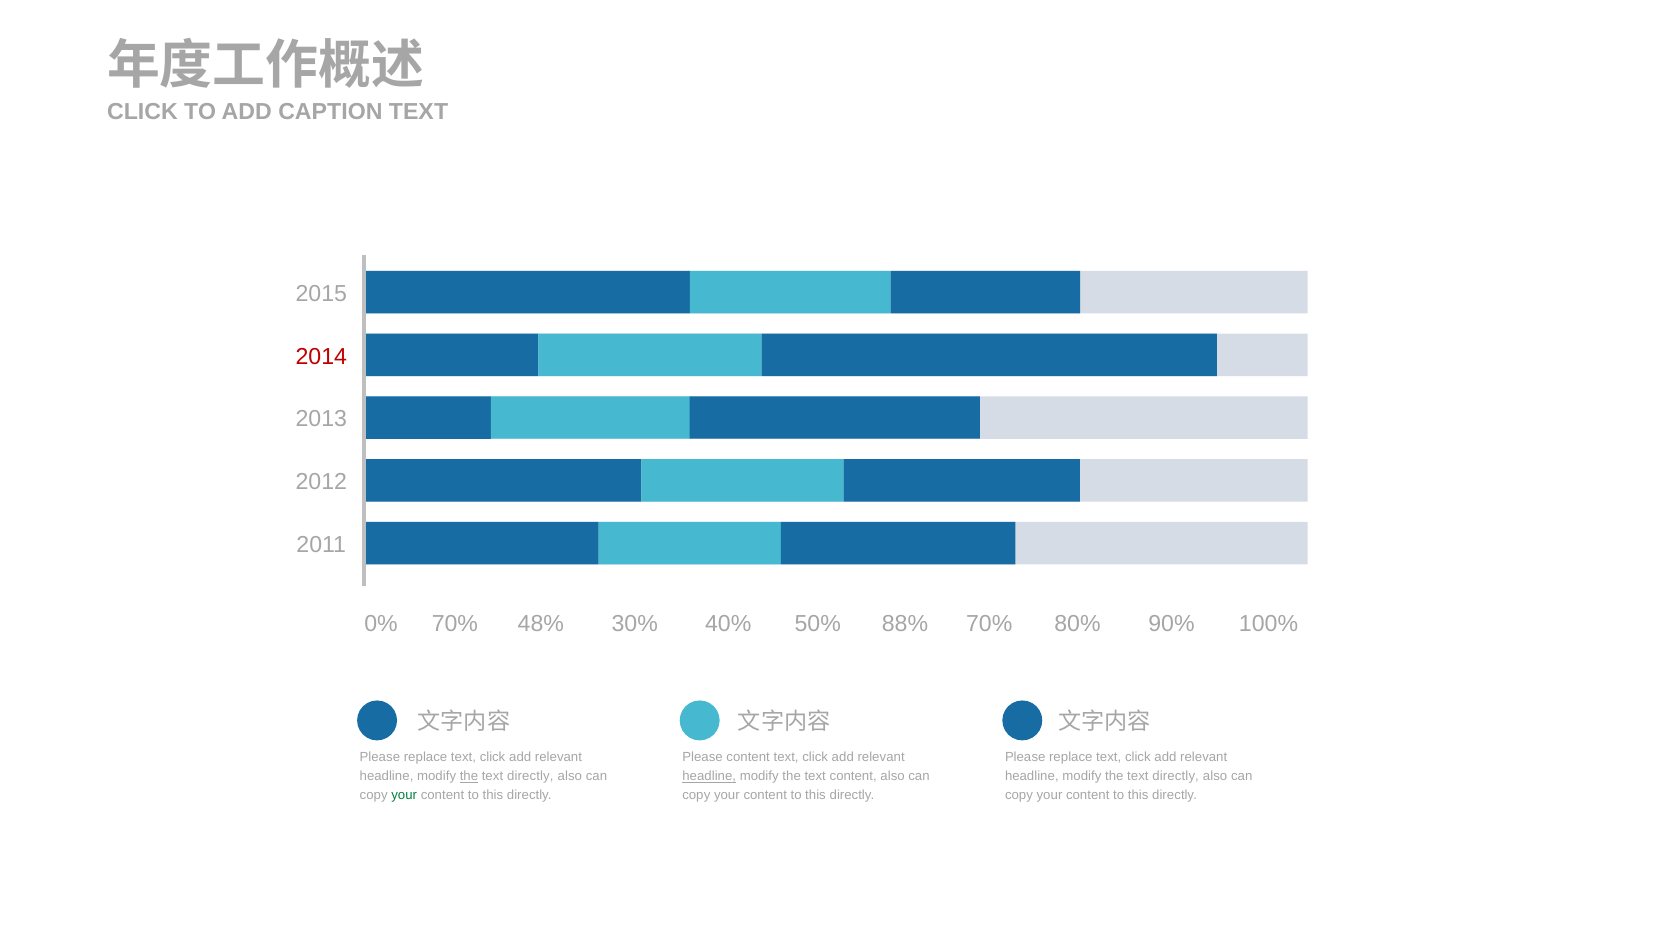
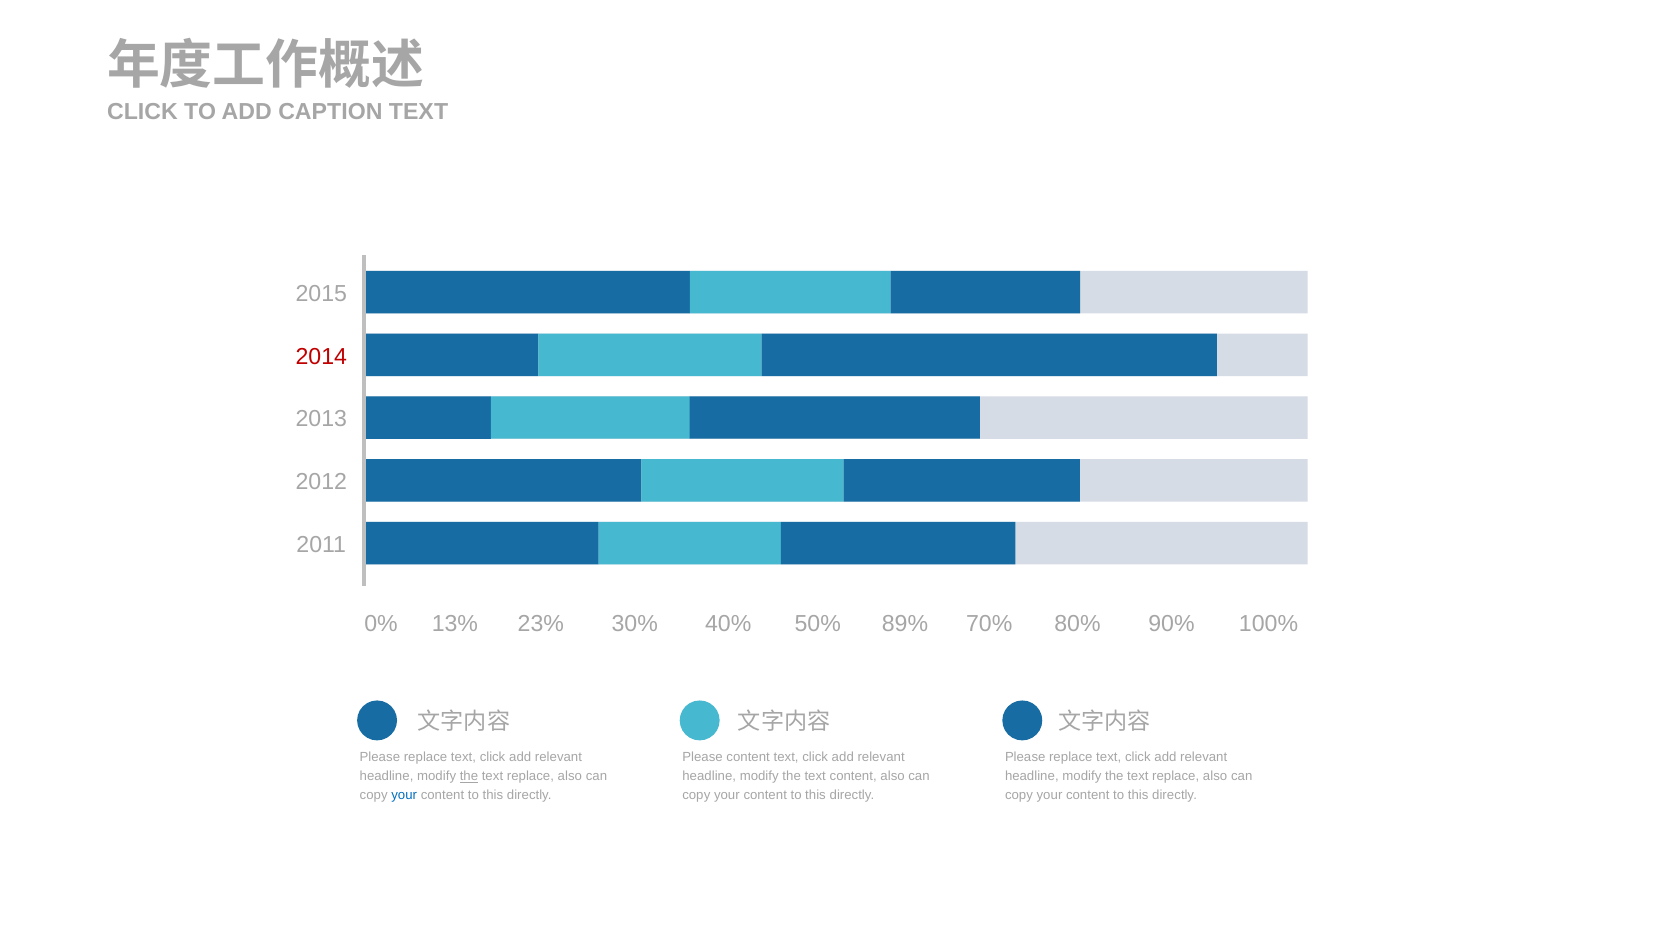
0% 70%: 70% -> 13%
48%: 48% -> 23%
88%: 88% -> 89%
directly at (530, 776): directly -> replace
headline at (709, 776) underline: present -> none
directly at (1176, 776): directly -> replace
your at (404, 795) colour: green -> blue
